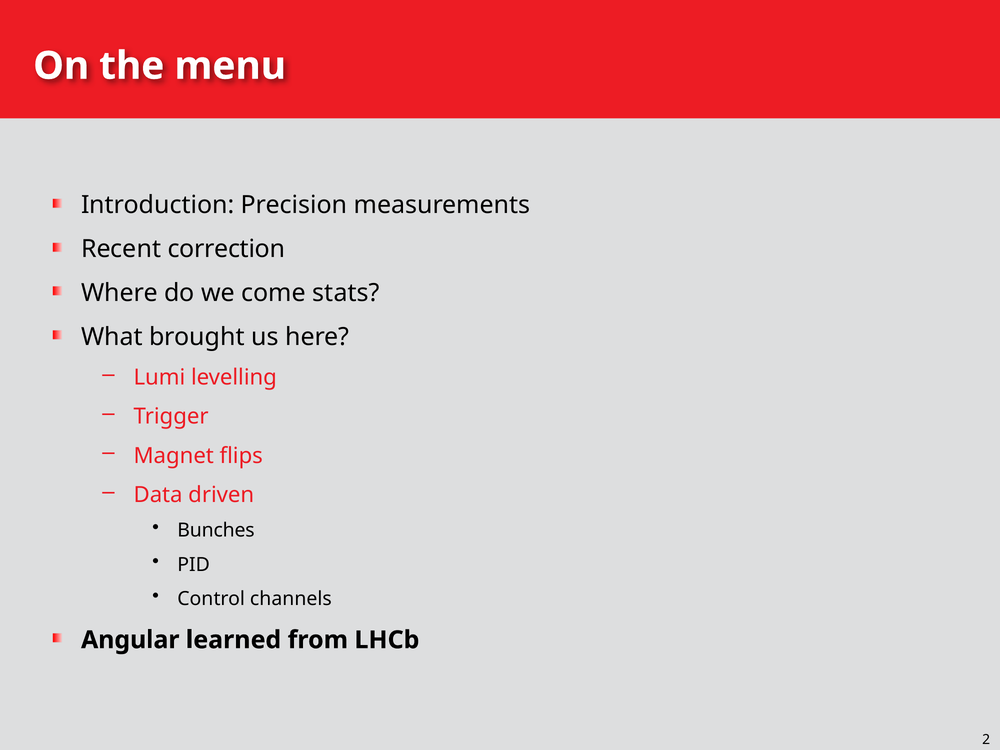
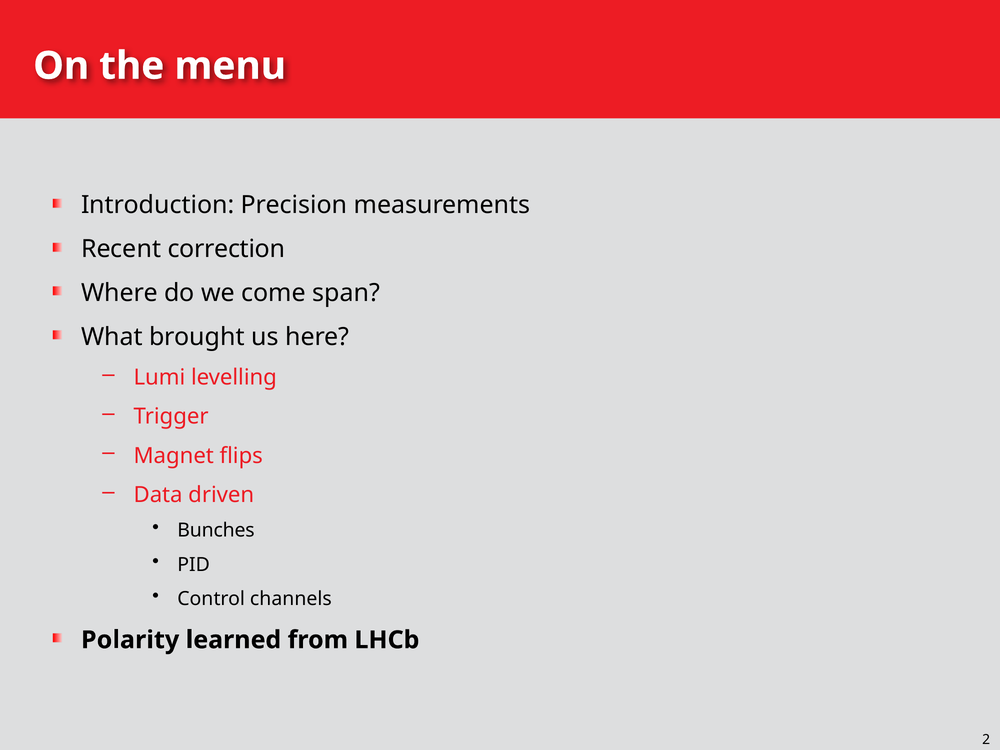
stats: stats -> span
Angular: Angular -> Polarity
